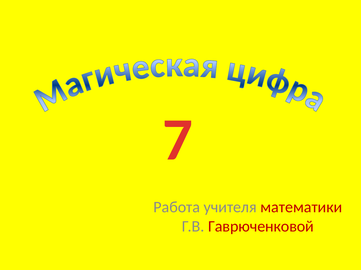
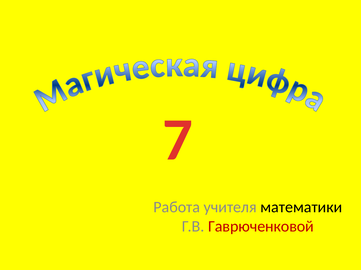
математики colour: red -> black
